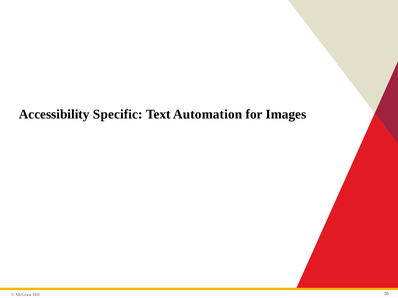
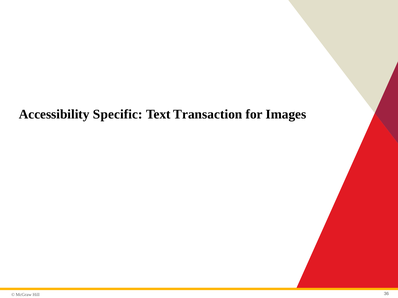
Automation: Automation -> Transaction
